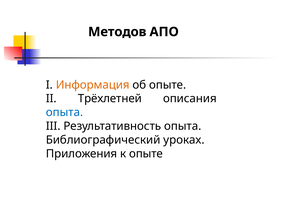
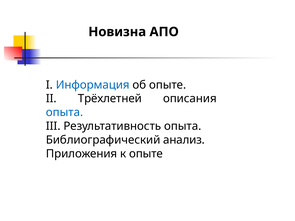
Методов: Методов -> Новизна
Информация colour: orange -> blue
уроках: уроках -> анализ
